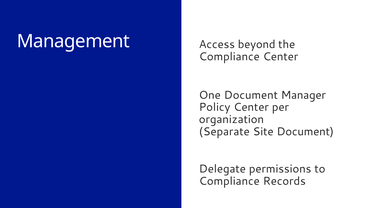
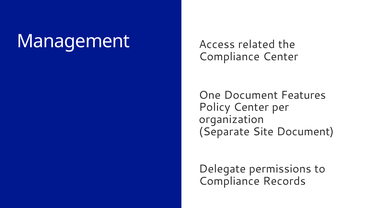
beyond: beyond -> related
Manager: Manager -> Features
